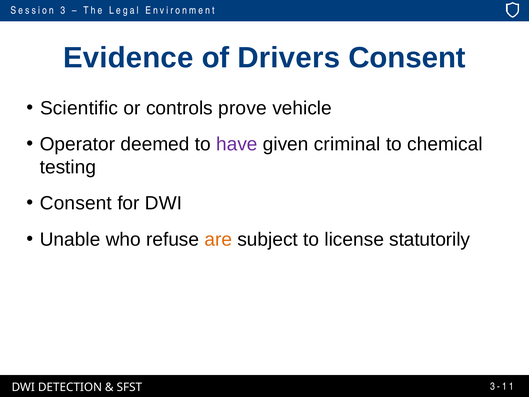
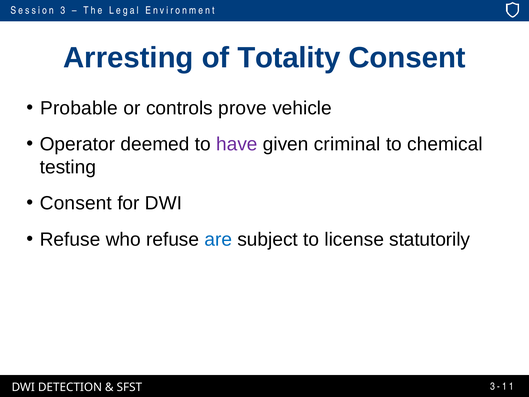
Evidence: Evidence -> Arresting
Drivers: Drivers -> Totality
Scientific: Scientific -> Probable
Unable at (70, 239): Unable -> Refuse
are colour: orange -> blue
